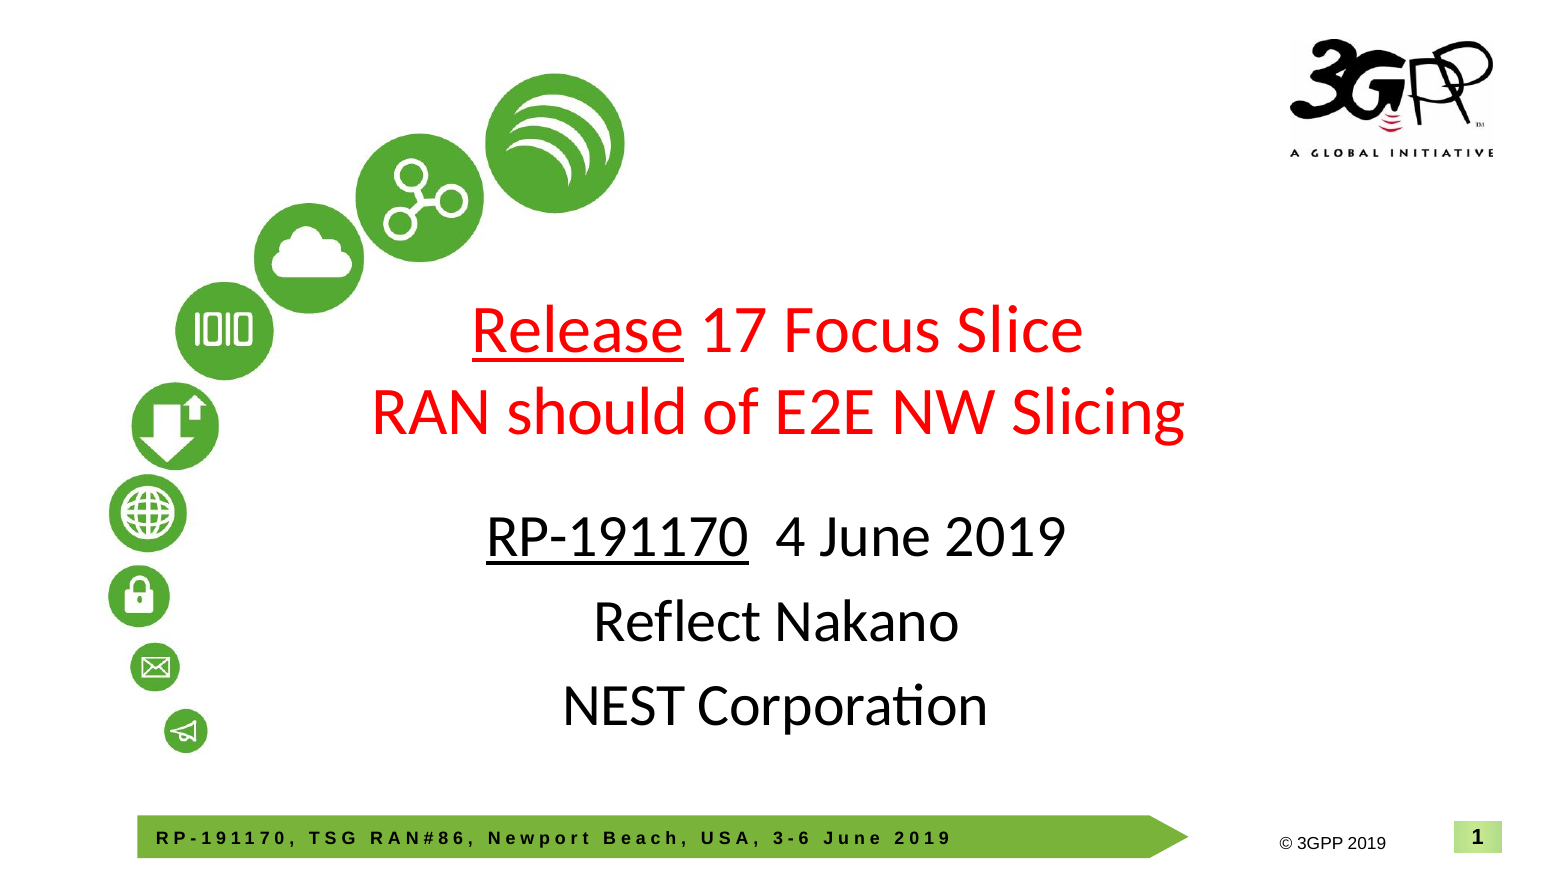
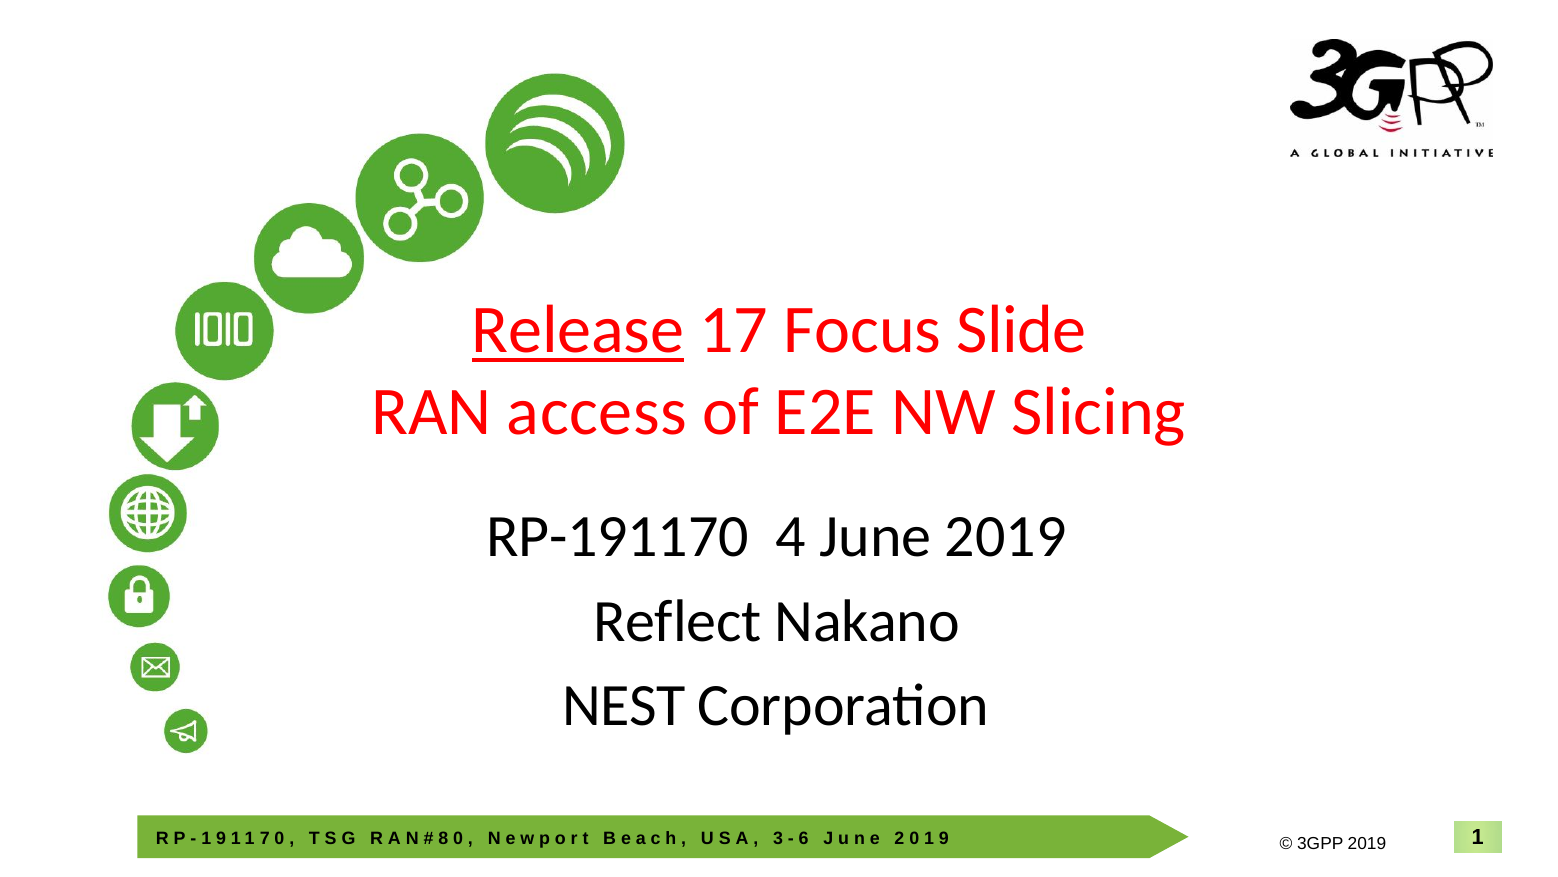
Slice: Slice -> Slide
should: should -> access
RP-191170 underline: present -> none
6 at (458, 838): 6 -> 0
